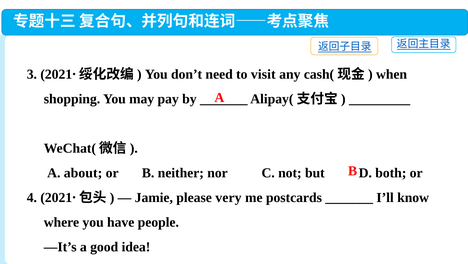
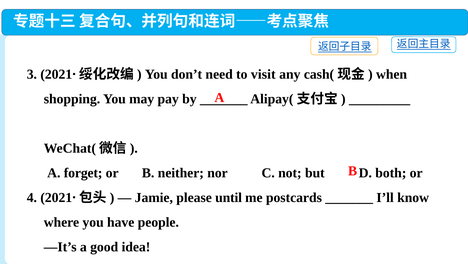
about: about -> forget
very: very -> until
